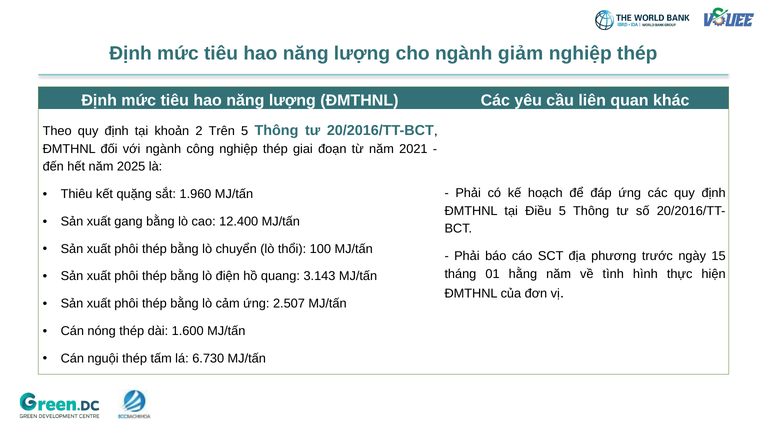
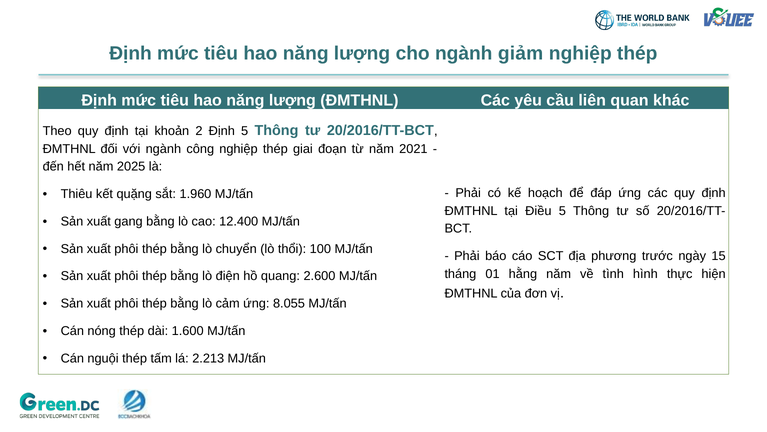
2 Trên: Trên -> Định
3.143: 3.143 -> 2.600
2.507: 2.507 -> 8.055
6.730: 6.730 -> 2.213
